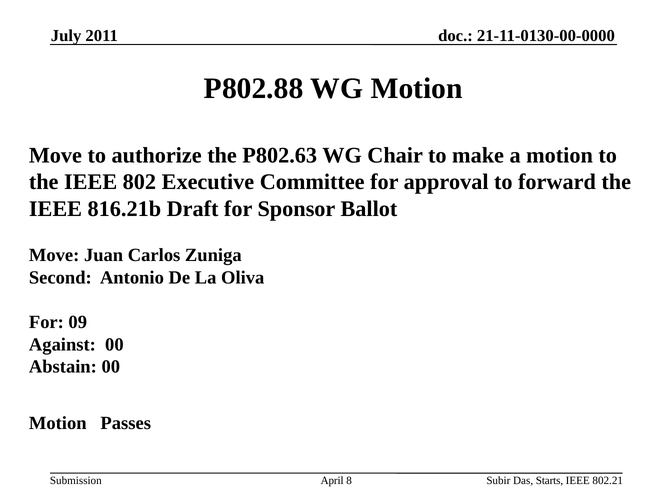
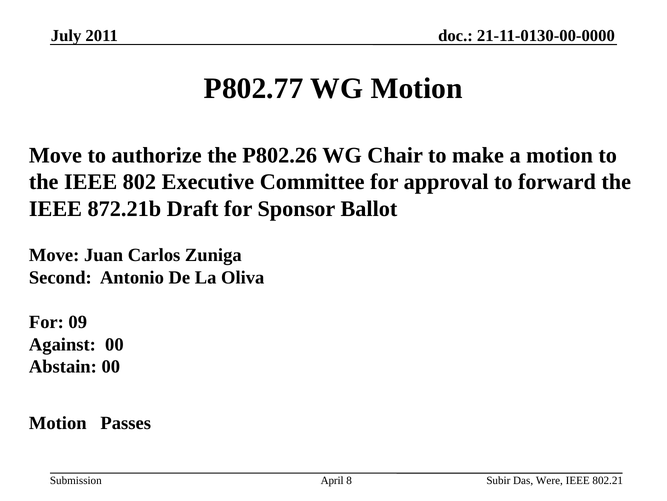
P802.88: P802.88 -> P802.77
P802.63: P802.63 -> P802.26
816.21b: 816.21b -> 872.21b
Starts: Starts -> Were
